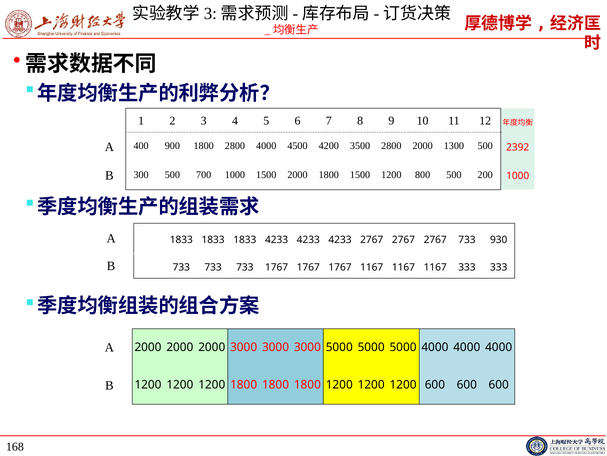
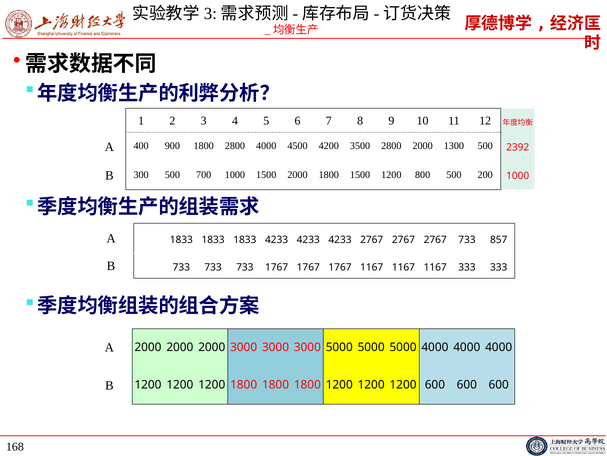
930: 930 -> 857
